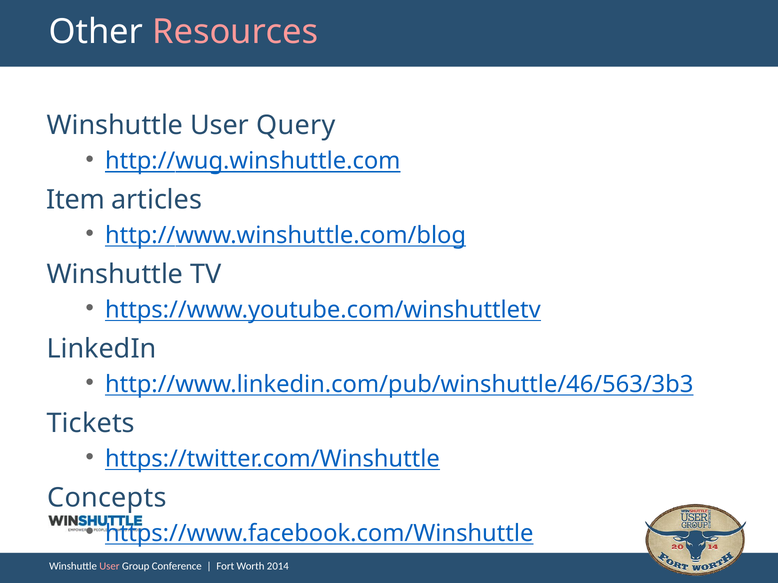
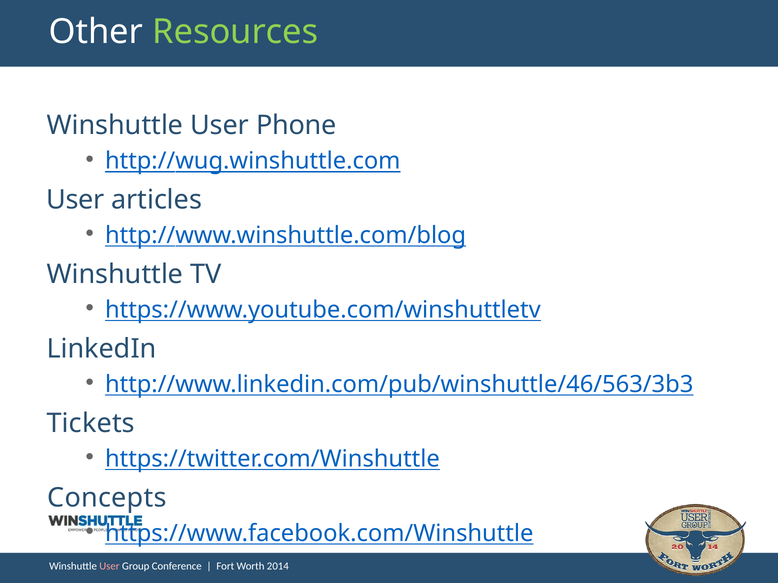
Resources colour: pink -> light green
Query: Query -> Phone
Item at (75, 200): Item -> User
